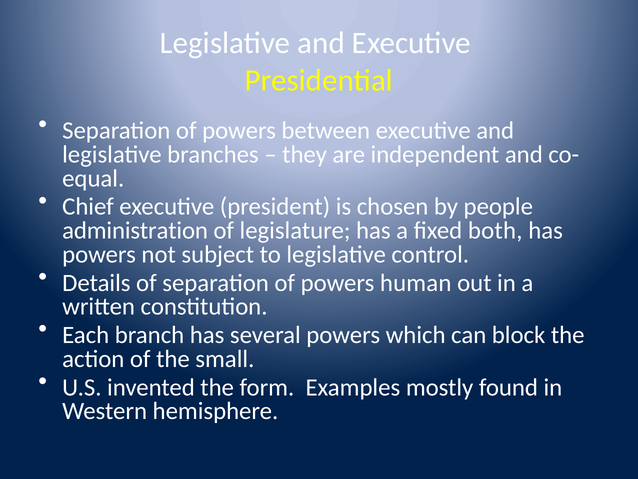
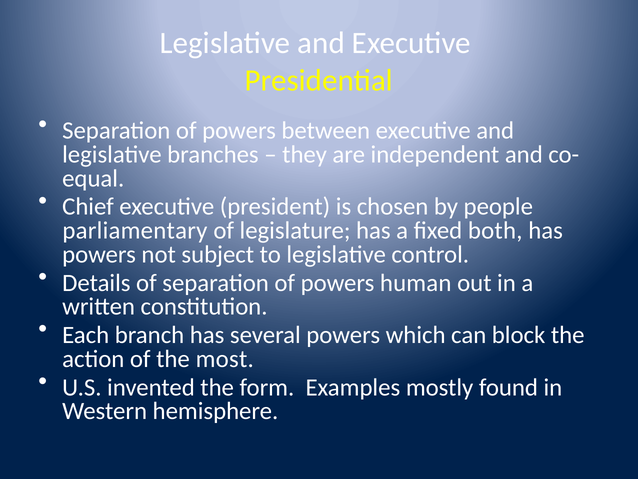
administration: administration -> parliamentary
small: small -> most
